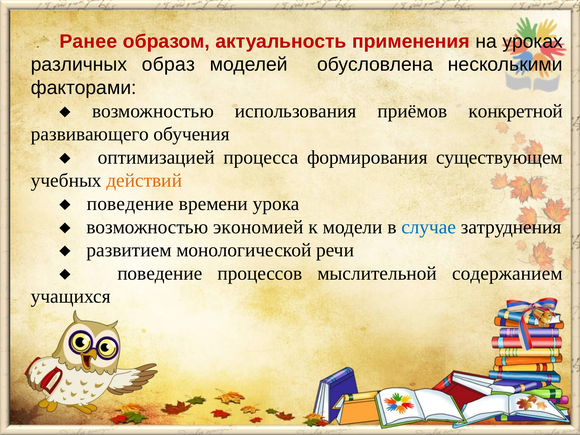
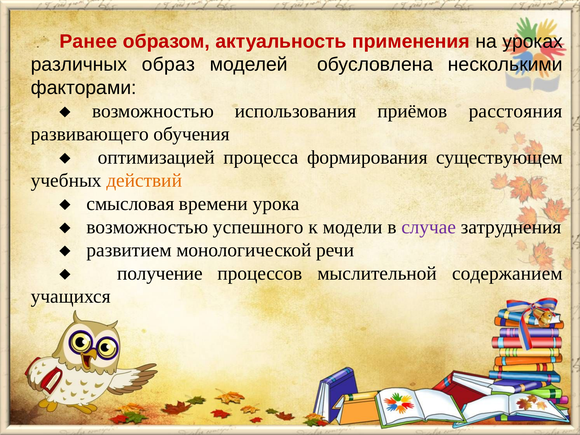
конкретной: конкретной -> расстояния
поведение at (130, 204): поведение -> смысловая
экономией: экономией -> успешного
случае colour: blue -> purple
поведение at (160, 273): поведение -> получение
